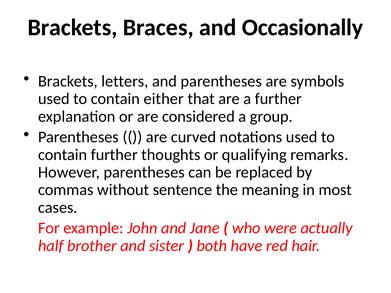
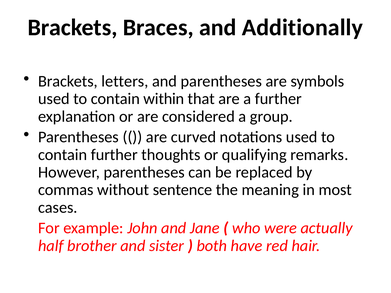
Occasionally: Occasionally -> Additionally
either: either -> within
